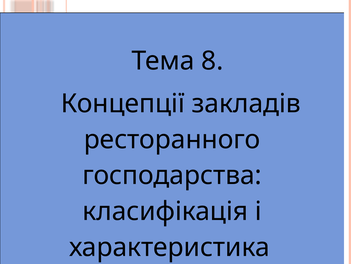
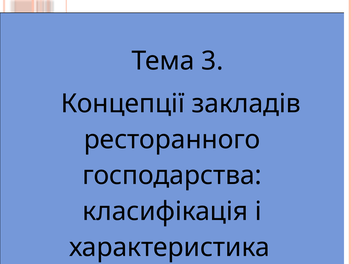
8: 8 -> 3
